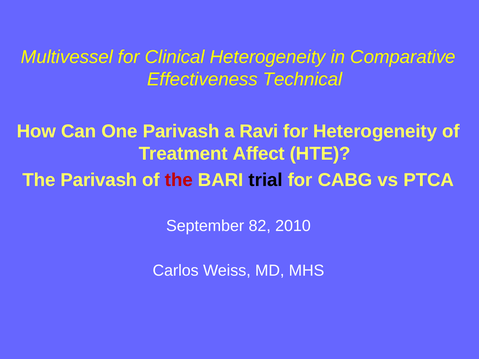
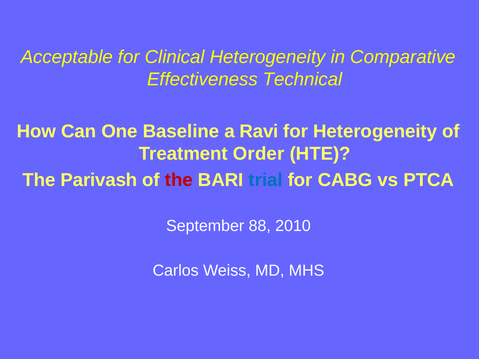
Multivessel: Multivessel -> Acceptable
One Parivash: Parivash -> Baseline
Affect: Affect -> Order
trial colour: black -> blue
82: 82 -> 88
